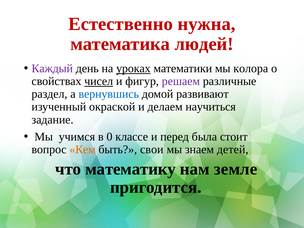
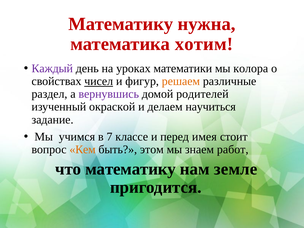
Естественно at (121, 24): Естественно -> Математику
людей: людей -> хотим
уроках underline: present -> none
решаем colour: purple -> orange
вернувшись colour: blue -> purple
развивают: развивают -> родителей
0: 0 -> 7
была: была -> имея
свои: свои -> этом
детей: детей -> работ
